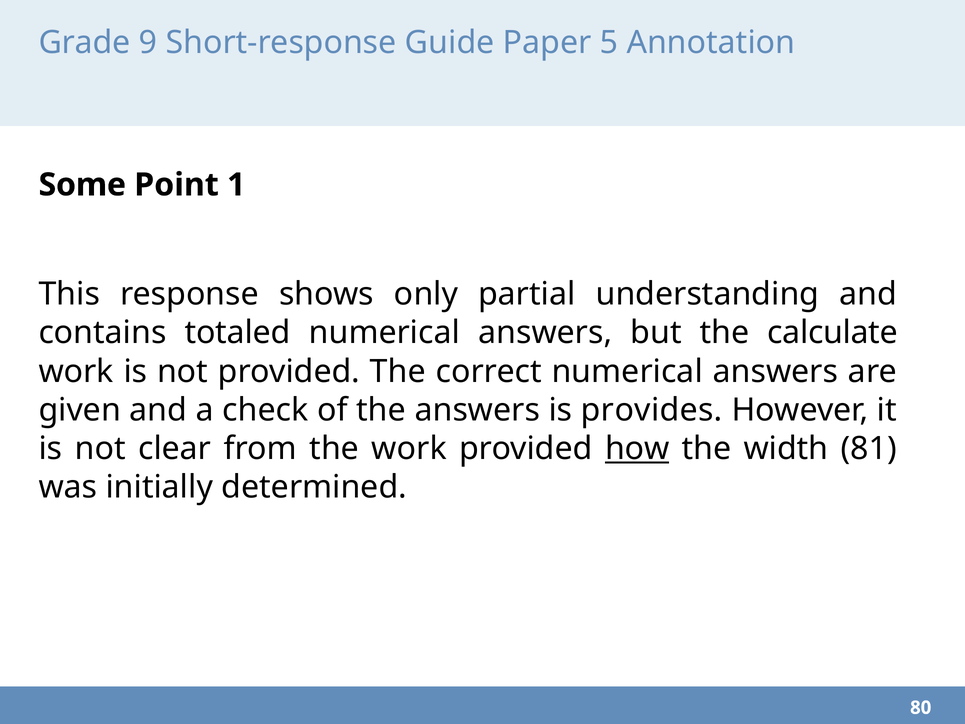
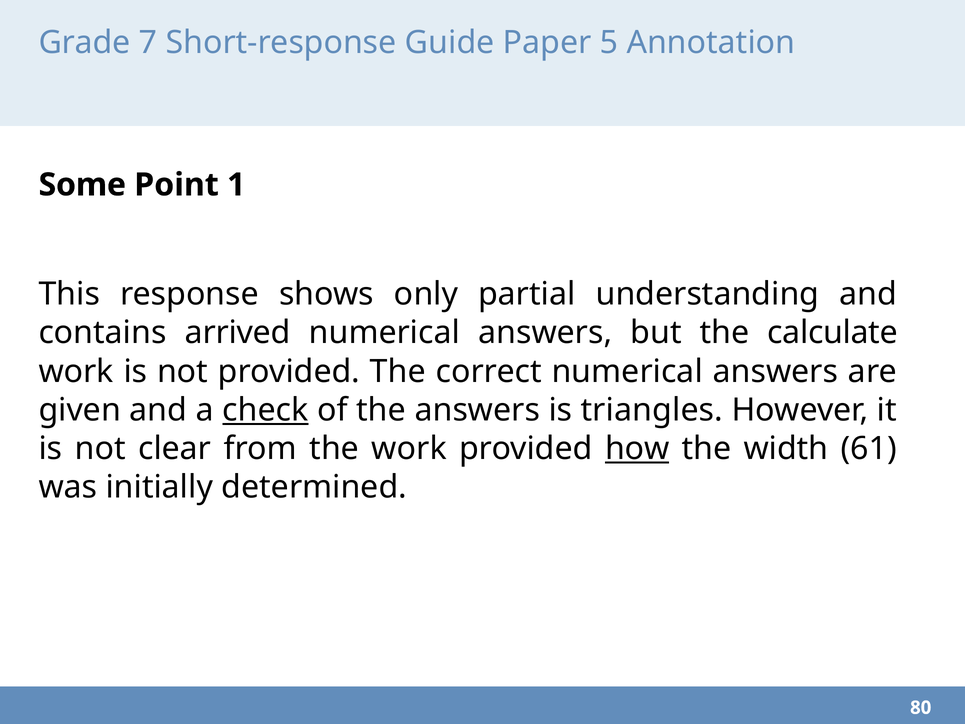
9: 9 -> 7
totaled: totaled -> arrived
check underline: none -> present
provides: provides -> triangles
81: 81 -> 61
